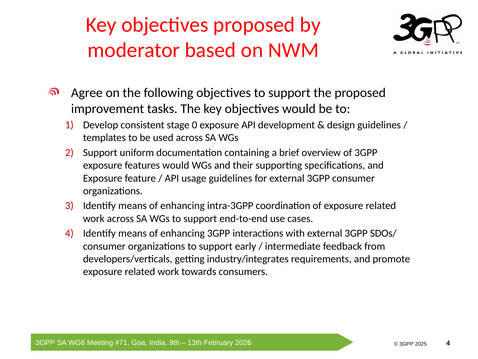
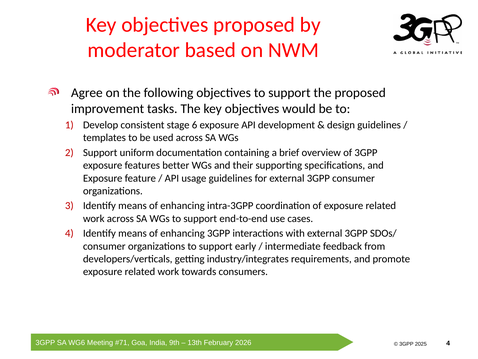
0: 0 -> 6
features would: would -> better
